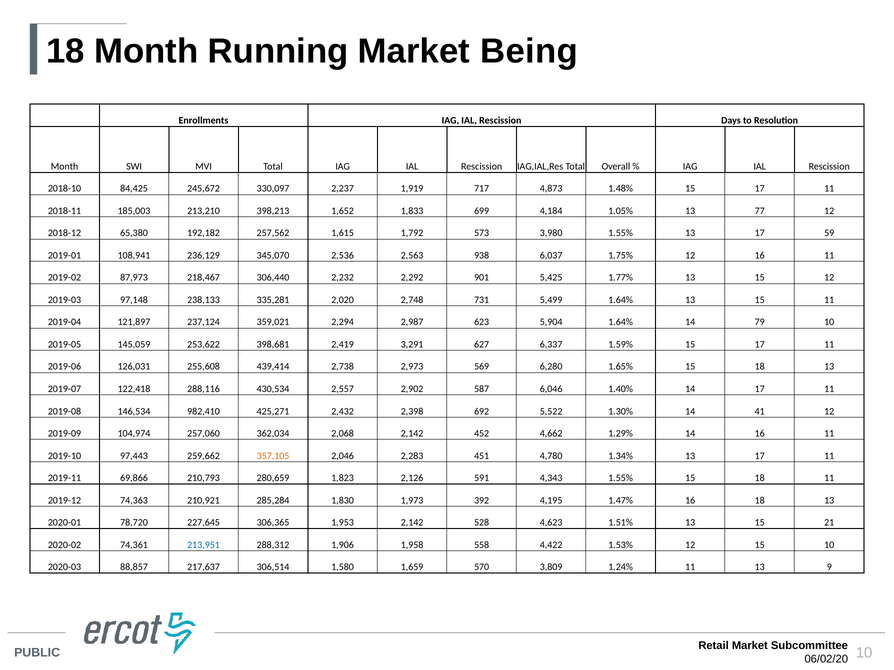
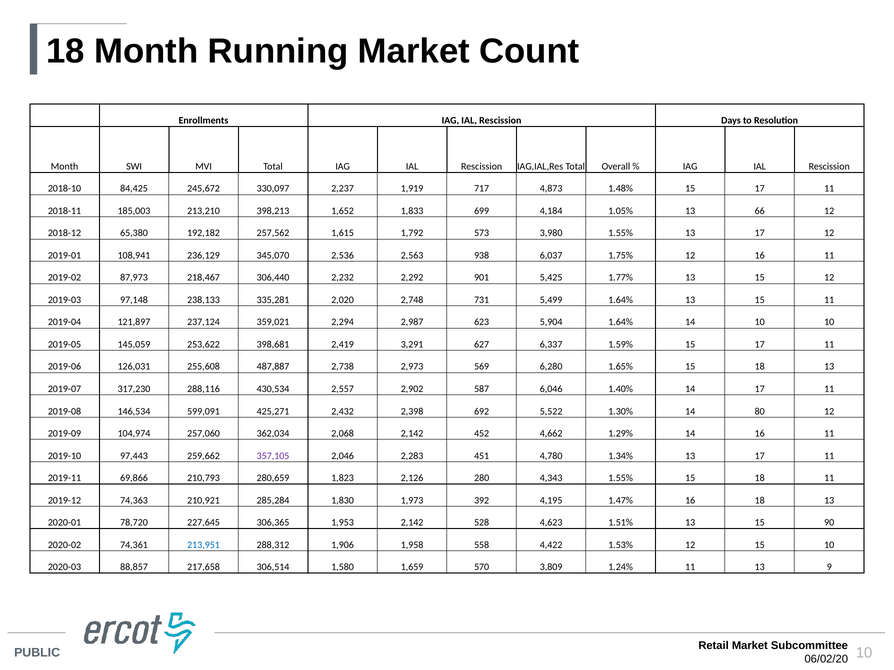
Being: Being -> Count
77: 77 -> 66
17 59: 59 -> 12
14 79: 79 -> 10
439,414: 439,414 -> 487,887
122,418: 122,418 -> 317,230
982,410: 982,410 -> 599,091
41: 41 -> 80
357,105 colour: orange -> purple
591: 591 -> 280
21: 21 -> 90
217,637: 217,637 -> 217,658
